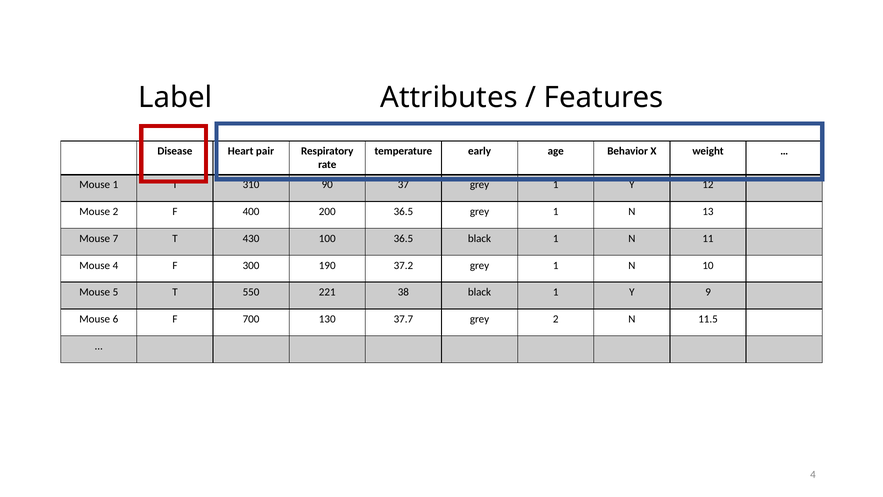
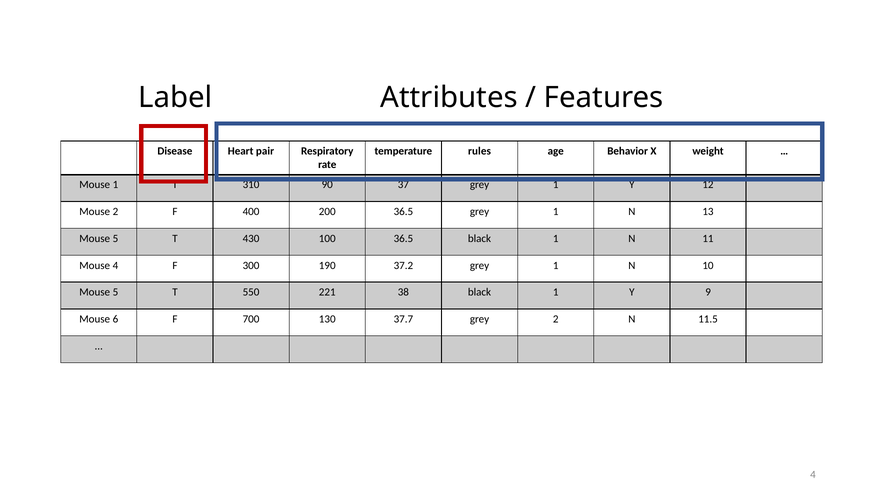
early: early -> rules
7 at (115, 238): 7 -> 5
